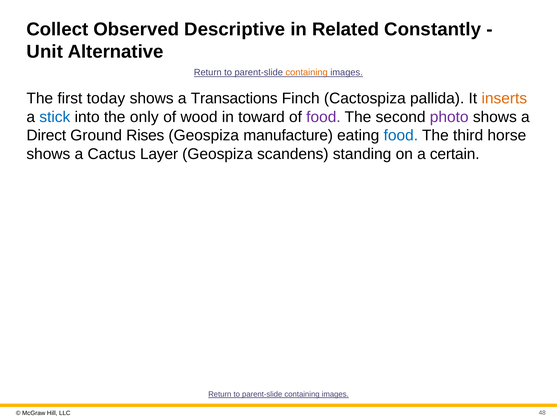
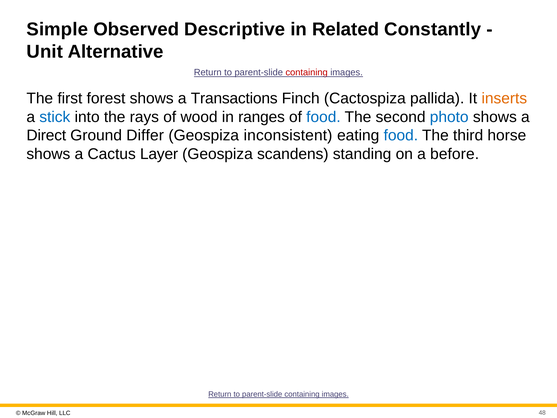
Collect: Collect -> Simple
containing at (307, 73) colour: orange -> red
today: today -> forest
only: only -> rays
toward: toward -> ranges
food at (323, 117) colour: purple -> blue
photo colour: purple -> blue
Rises: Rises -> Differ
manufacture: manufacture -> inconsistent
certain: certain -> before
